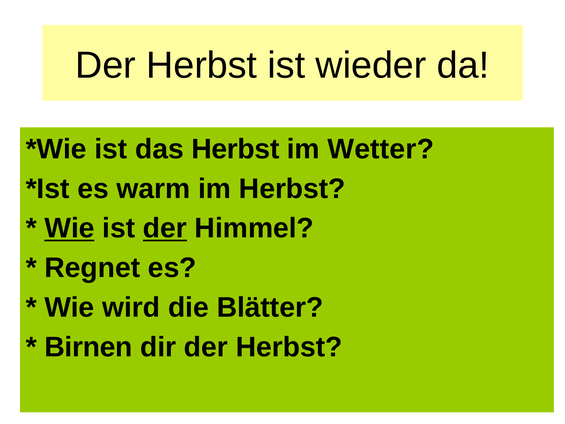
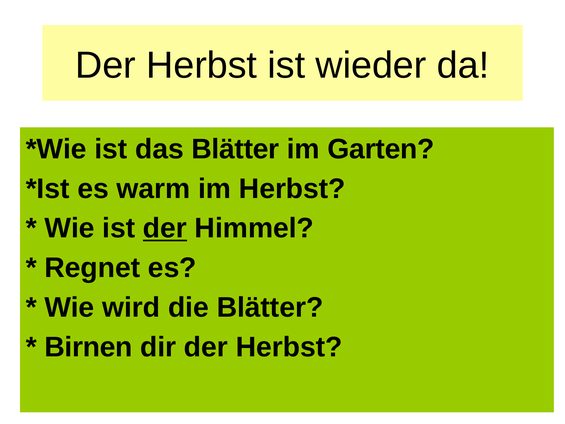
das Herbst: Herbst -> Blätter
Wetter: Wetter -> Garten
Wie at (69, 228) underline: present -> none
